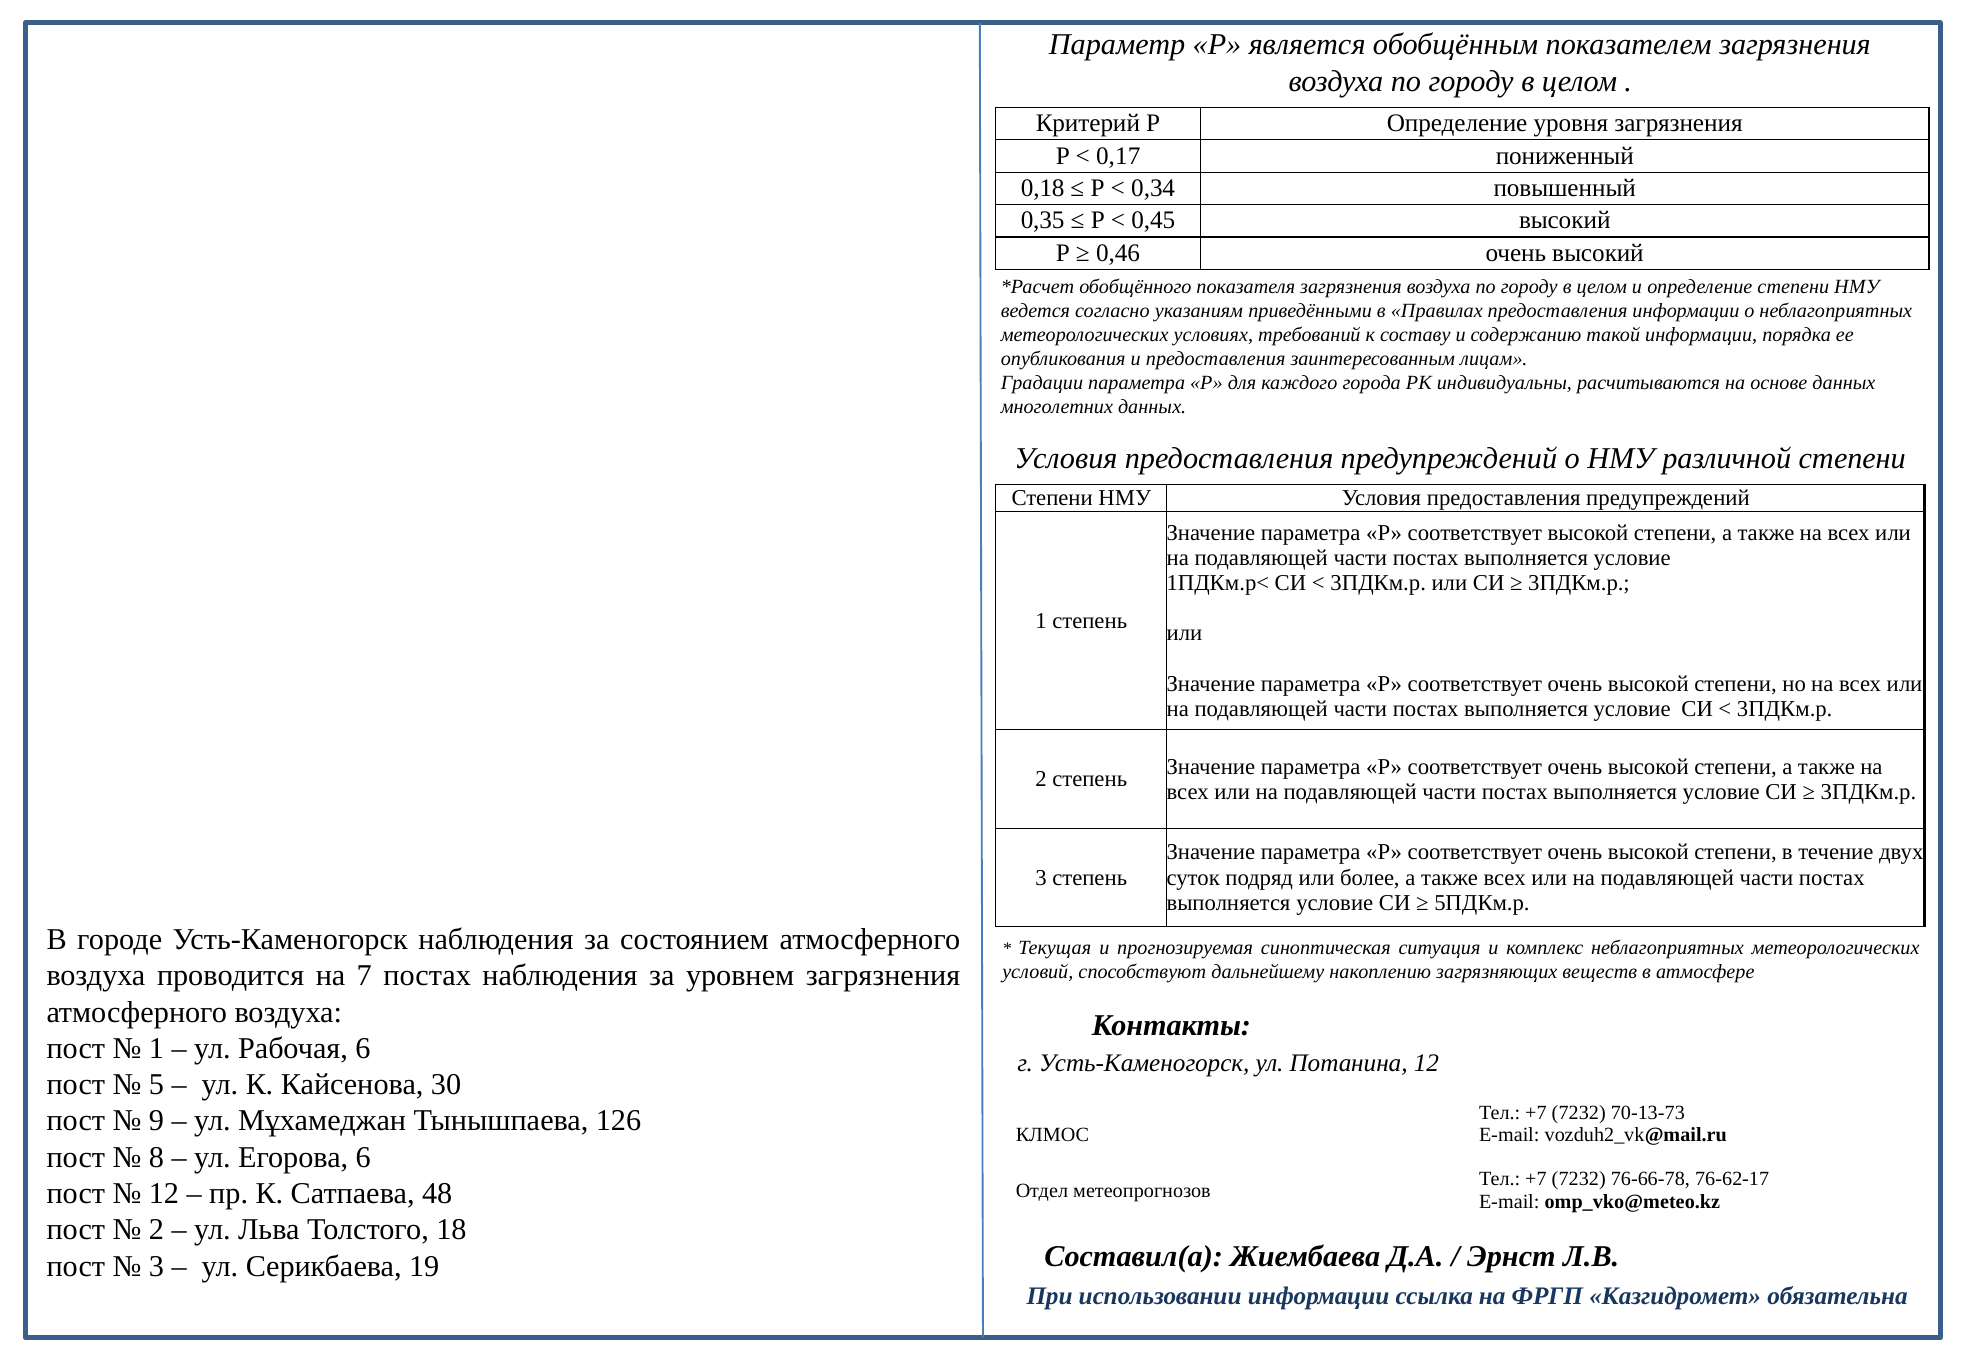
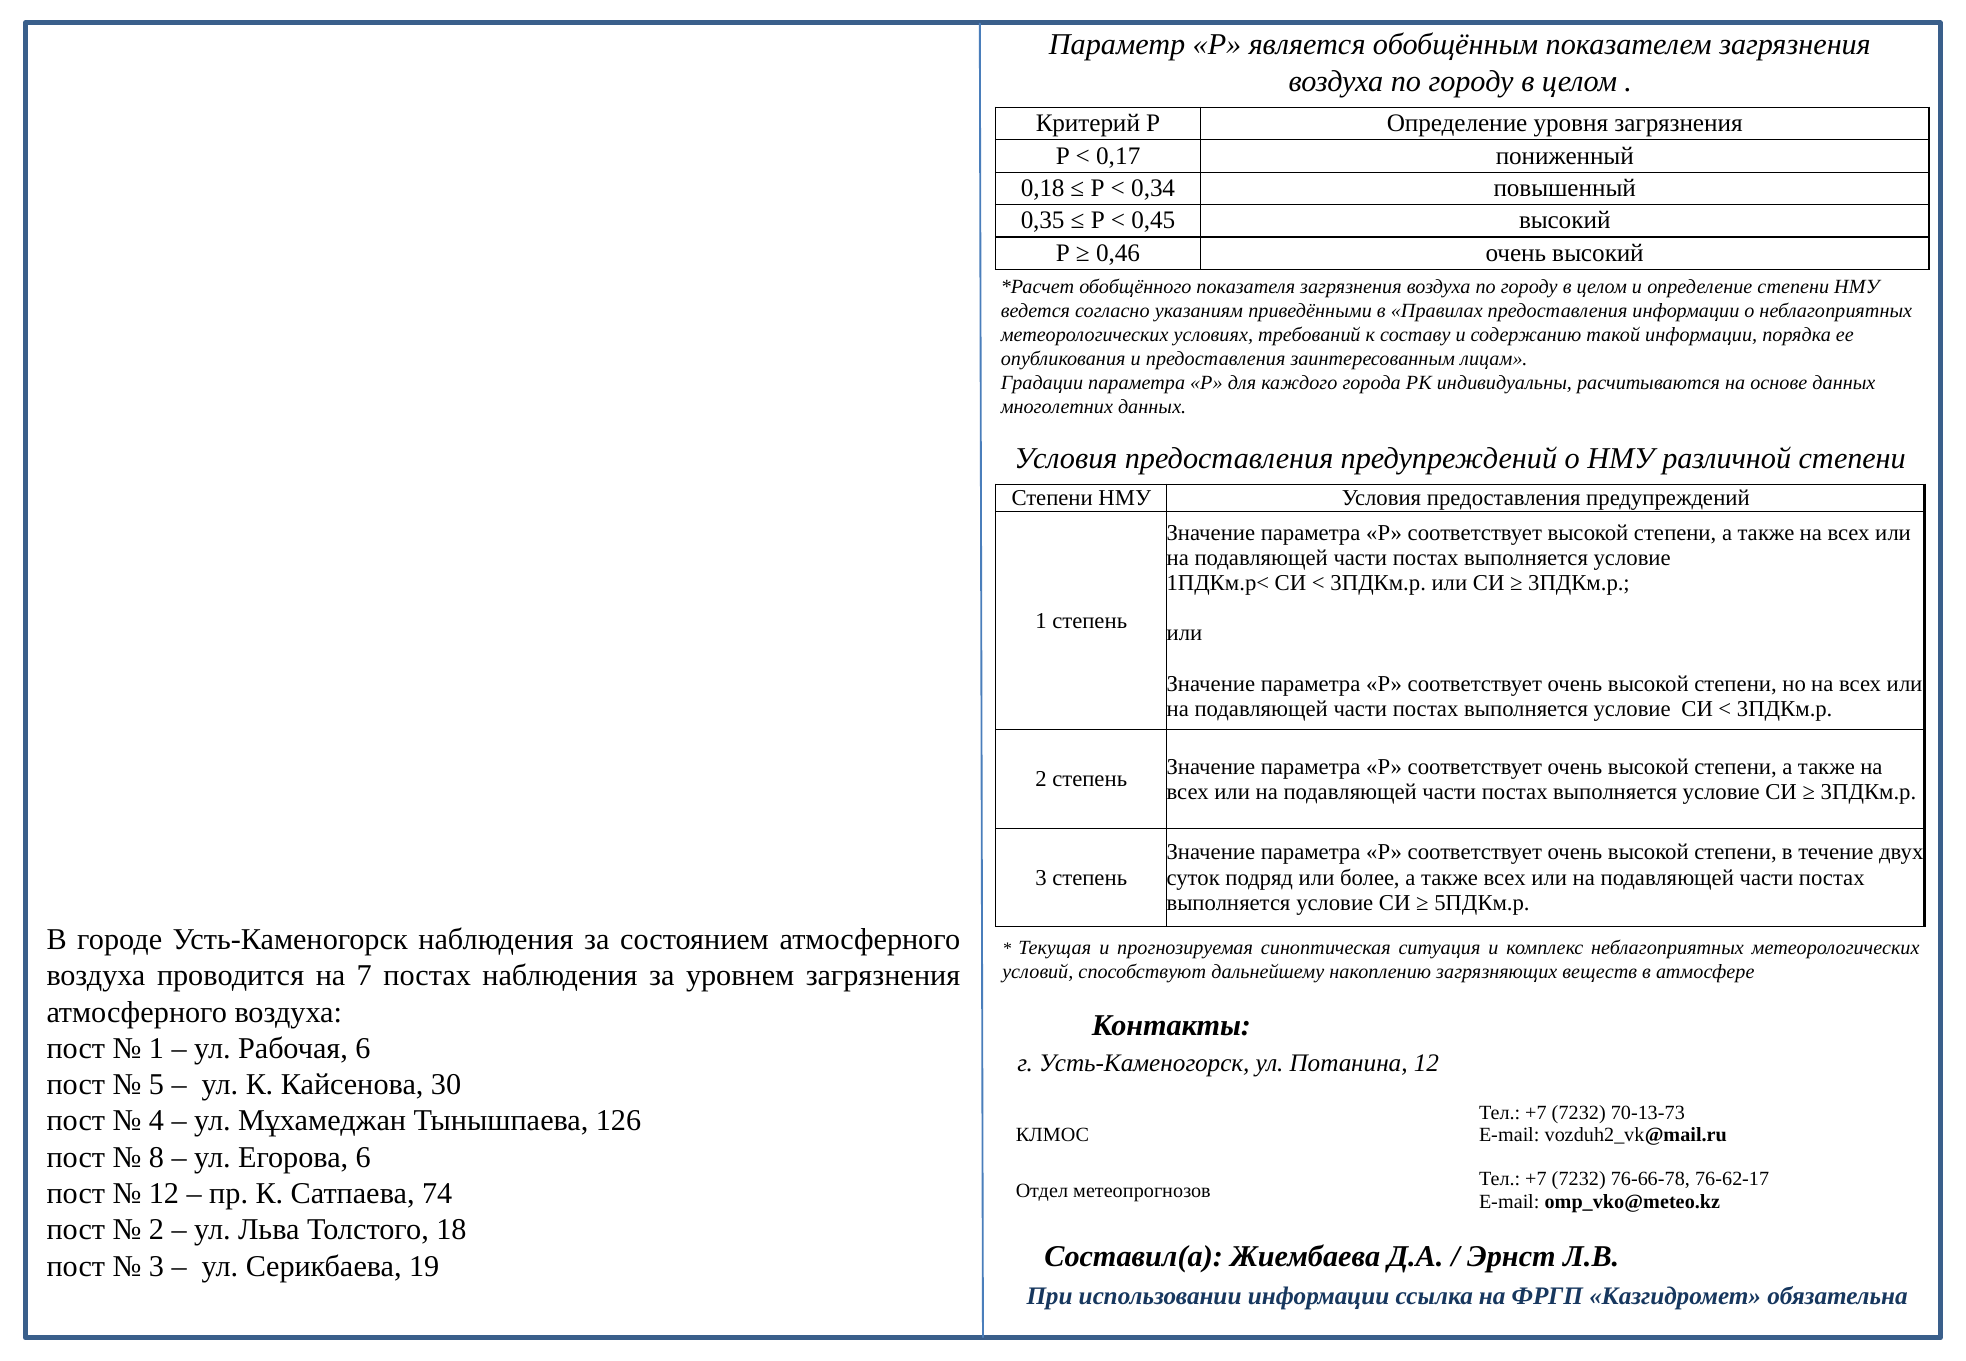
9: 9 -> 4
48: 48 -> 74
